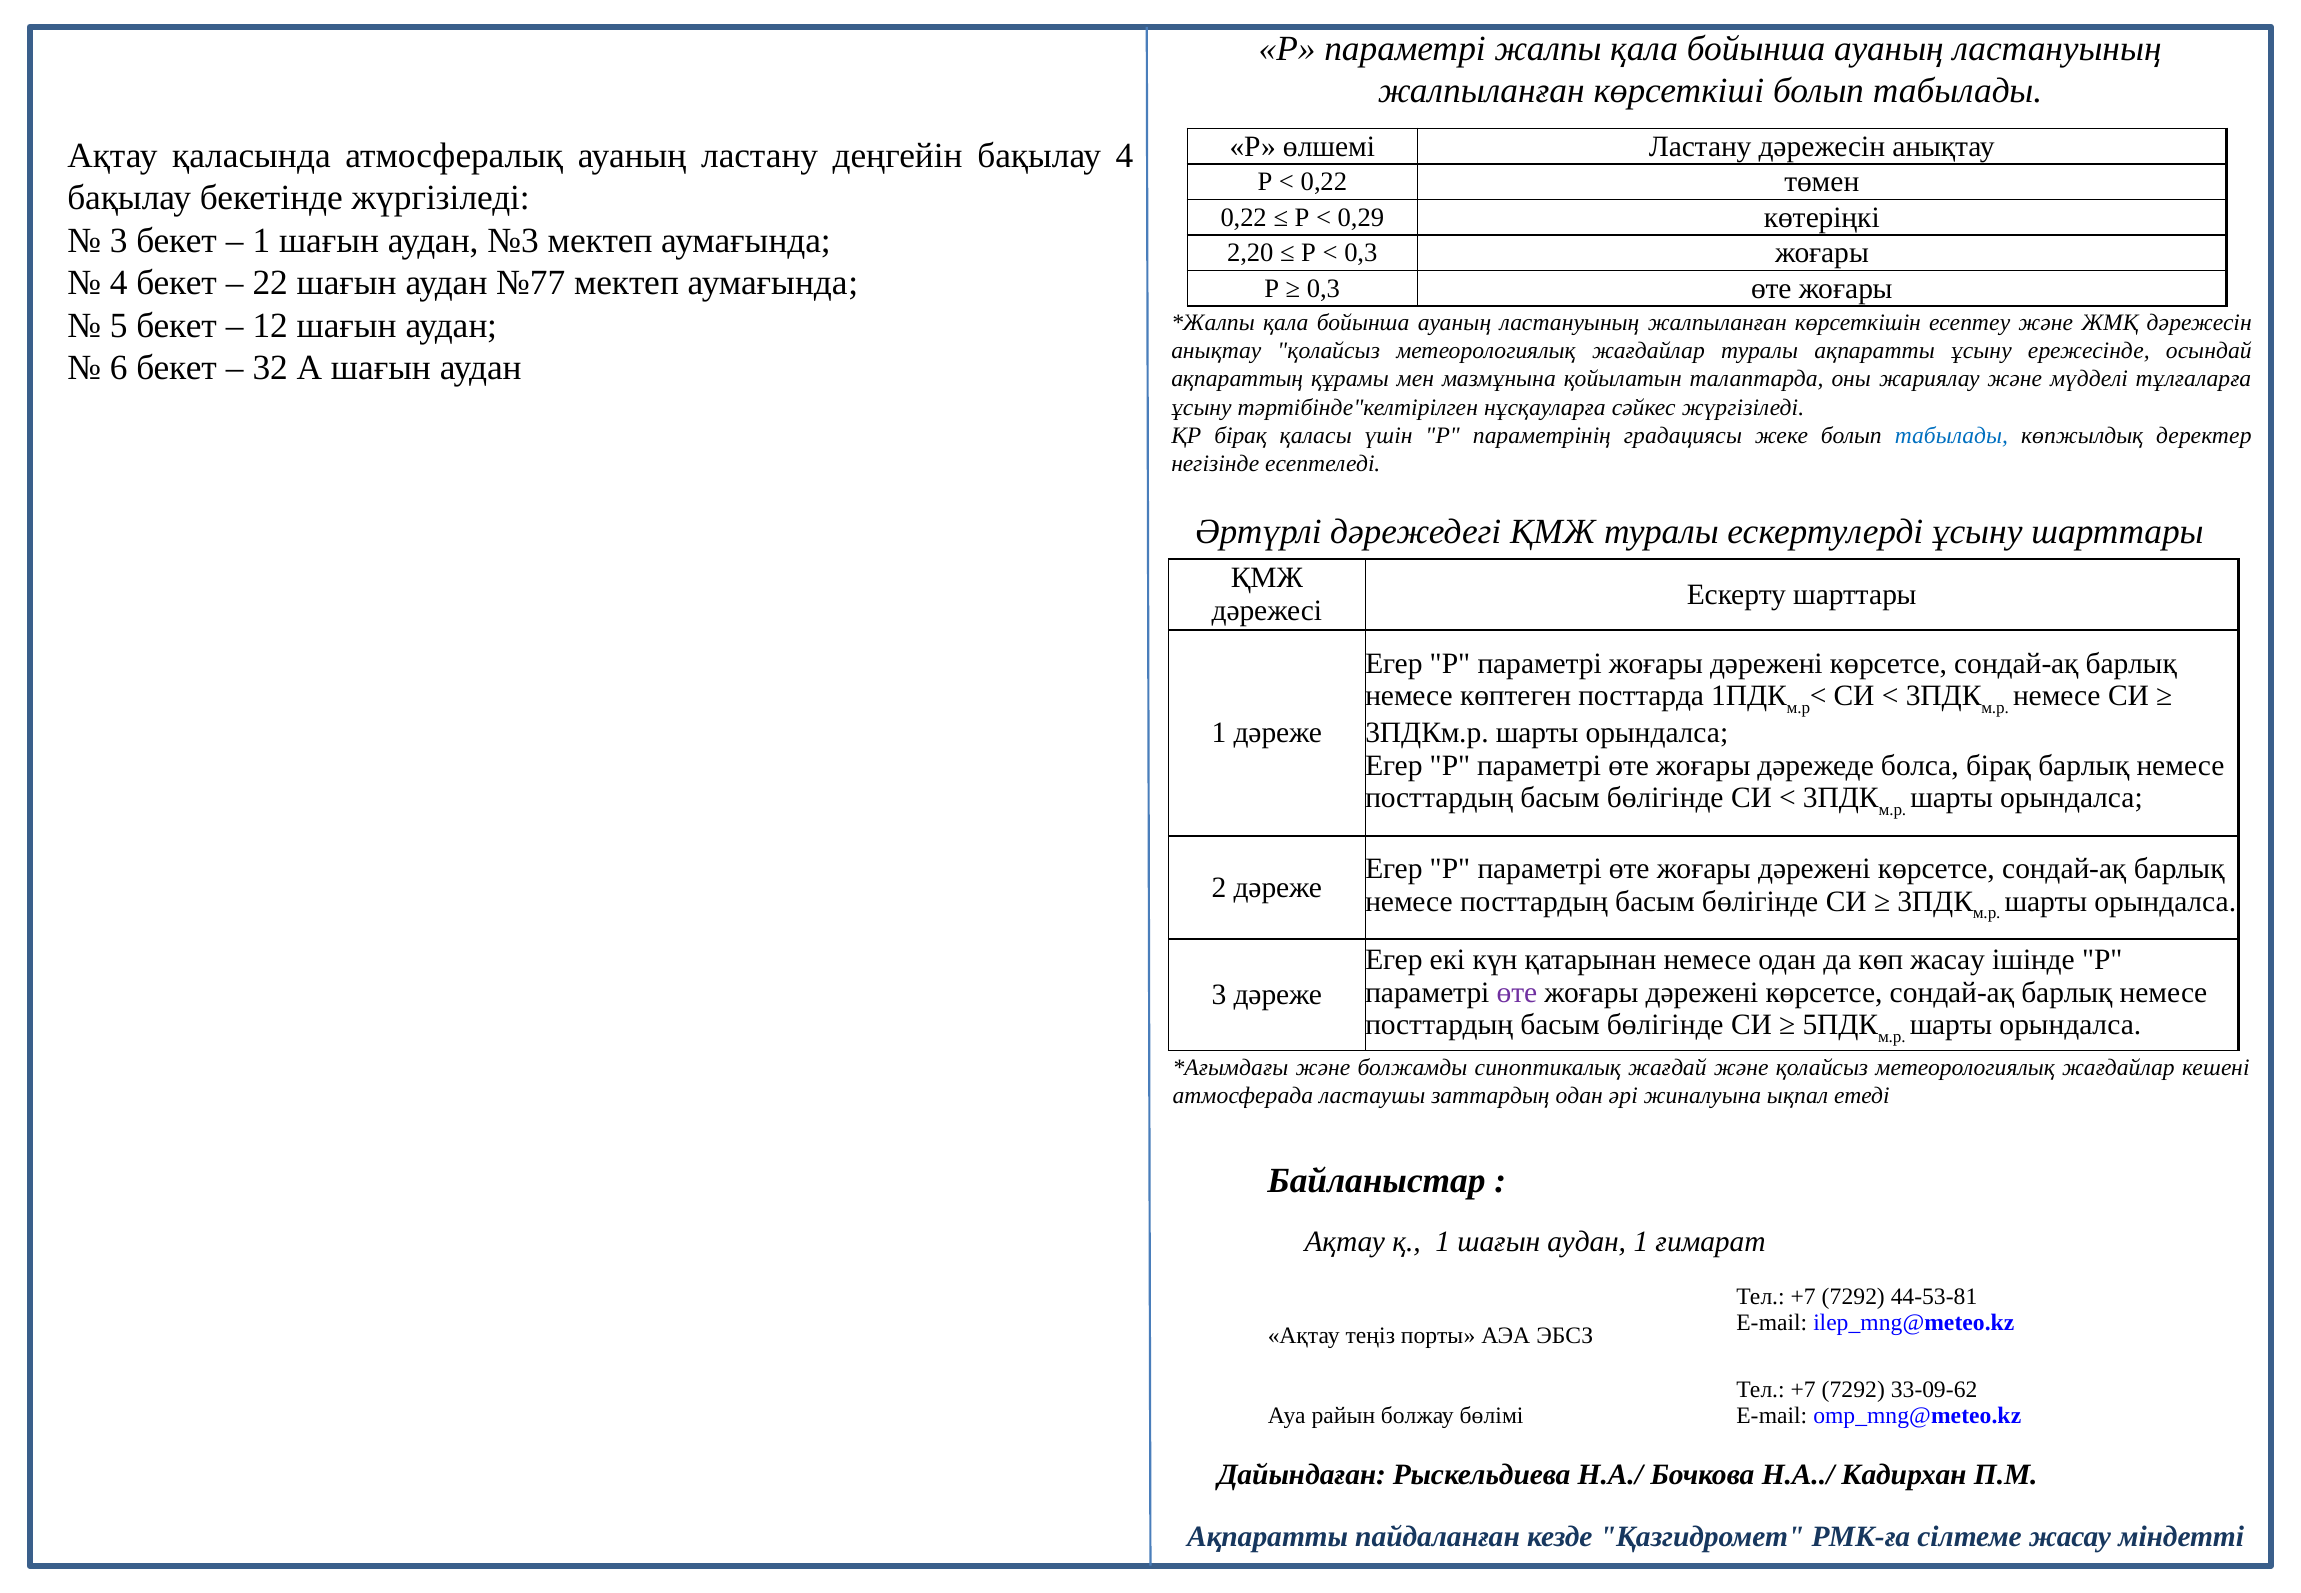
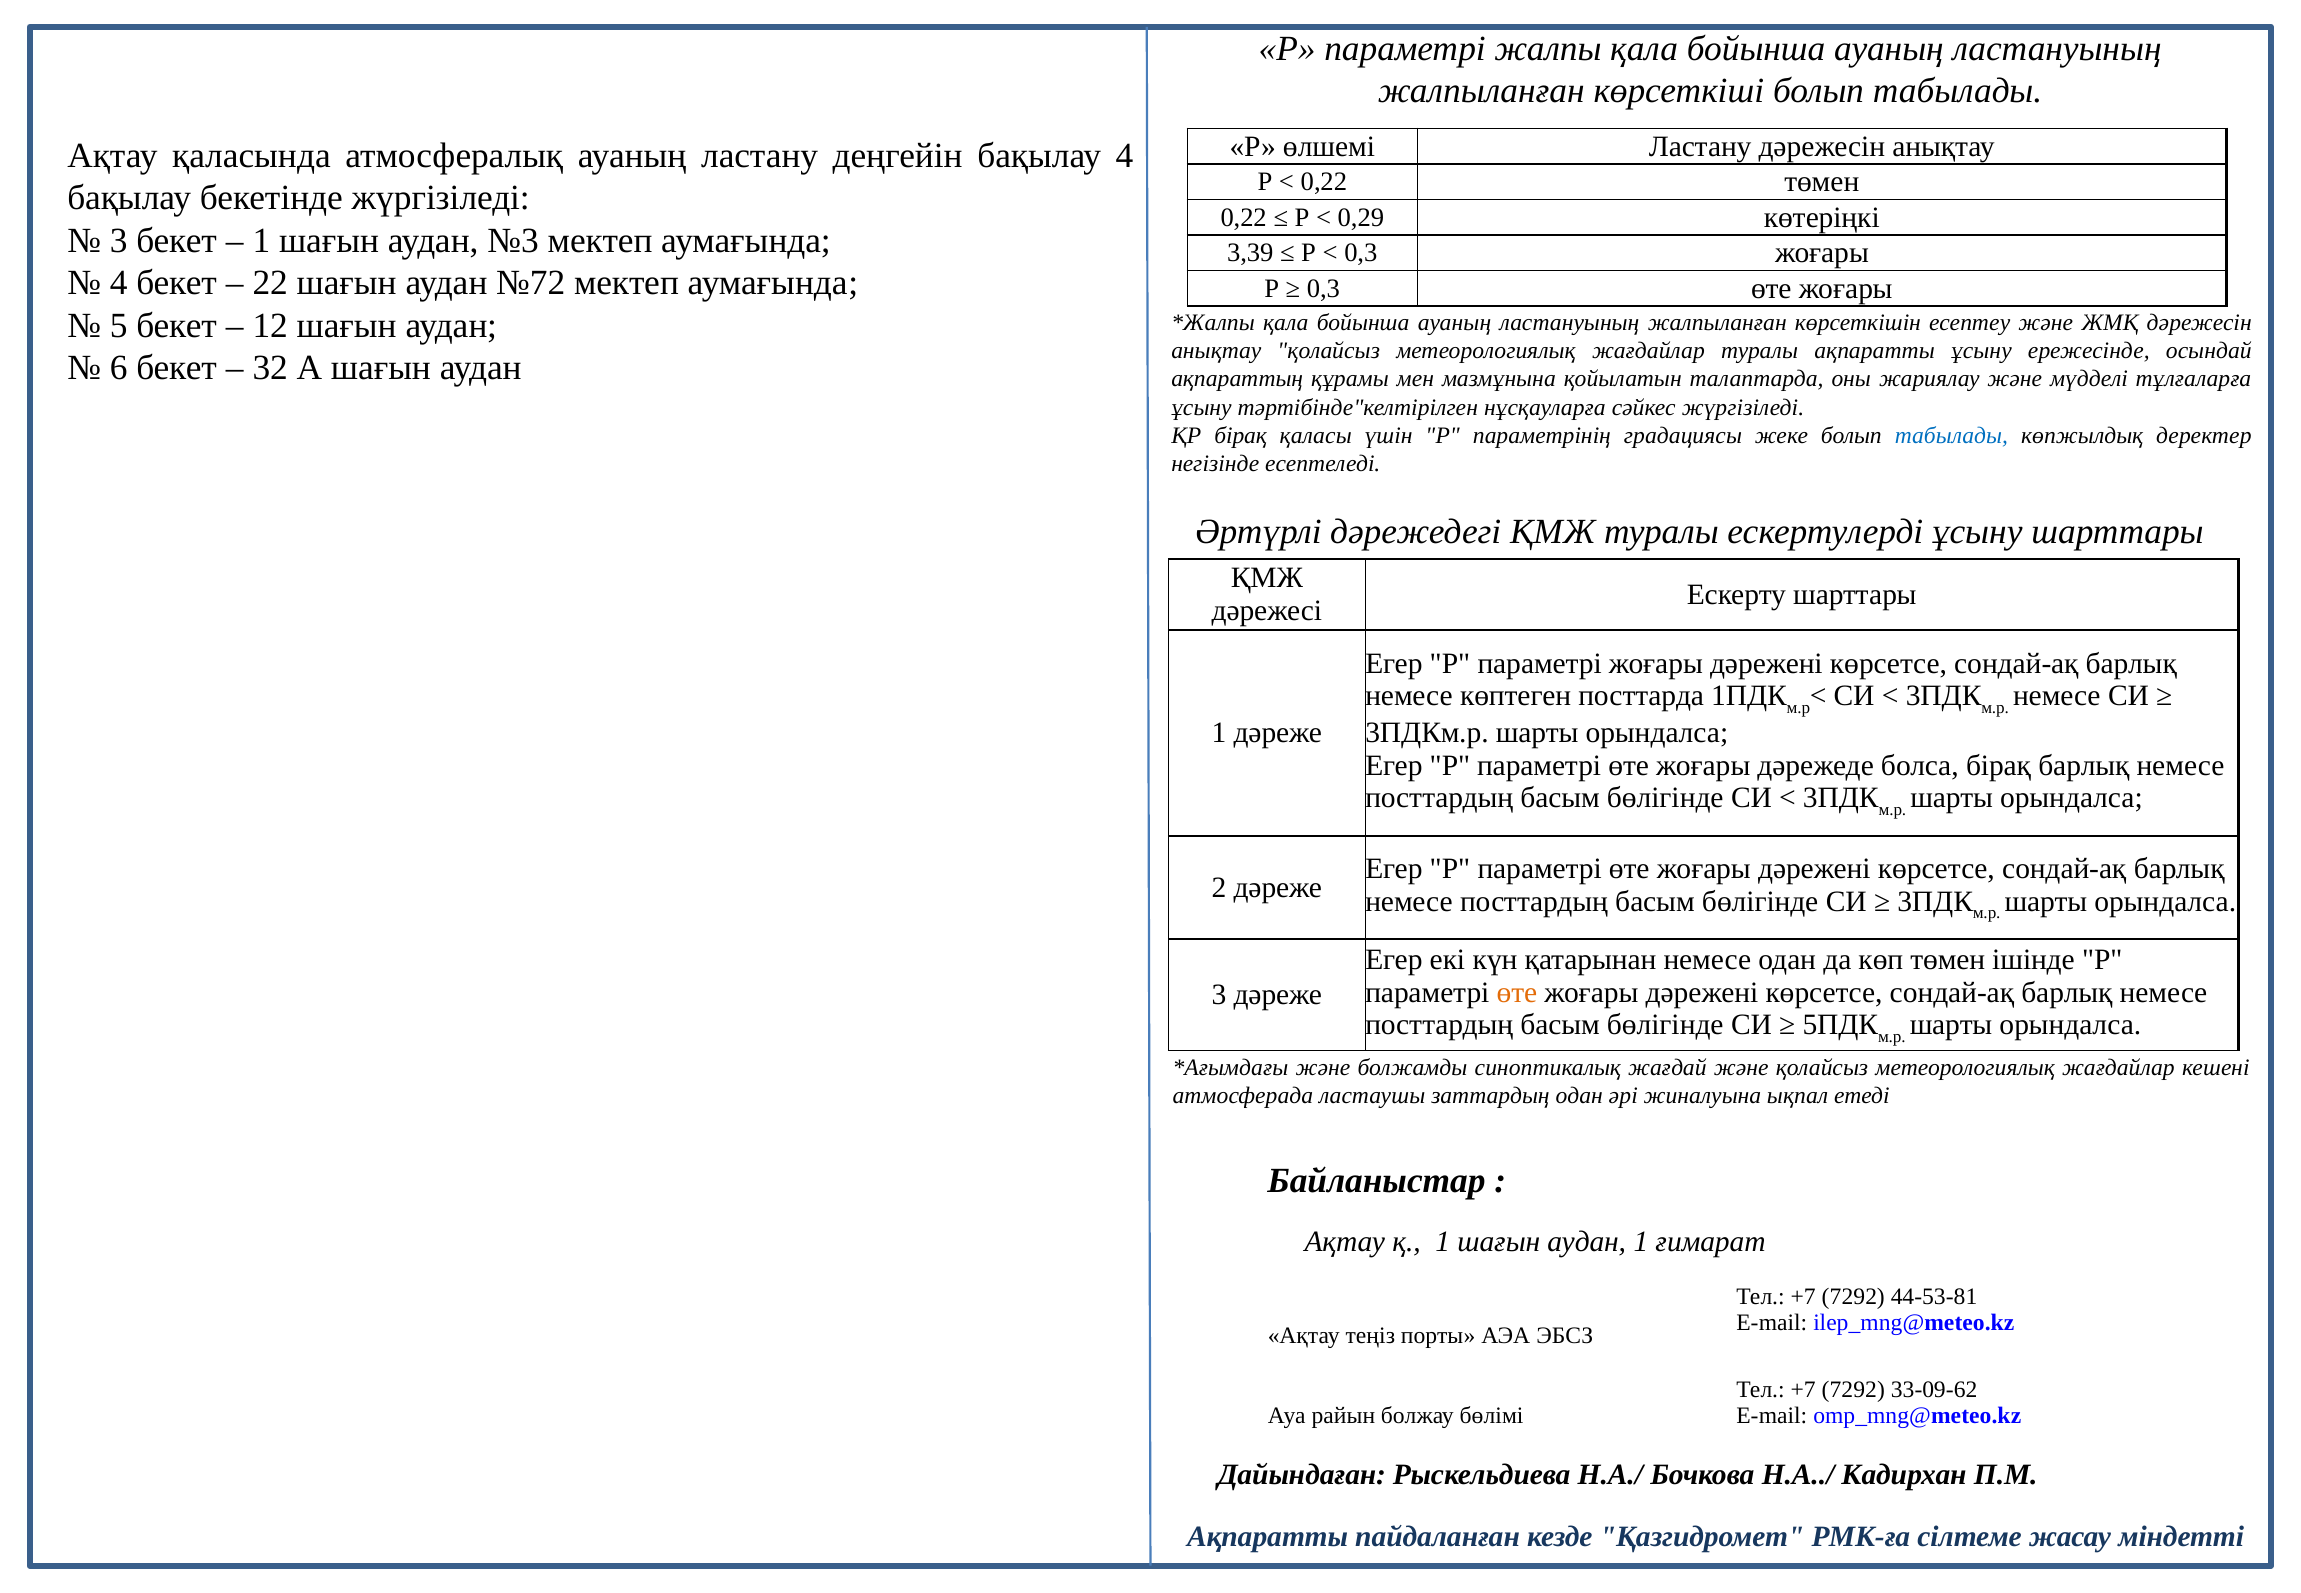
2,20: 2,20 -> 3,39
№77: №77 -> №72
көп жасау: жасау -> төмен
өте at (1517, 993) colour: purple -> orange
